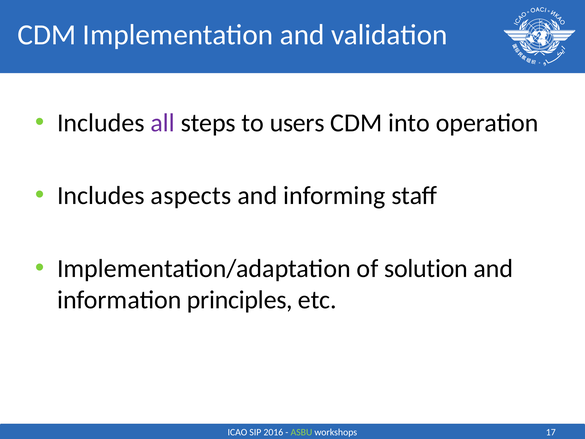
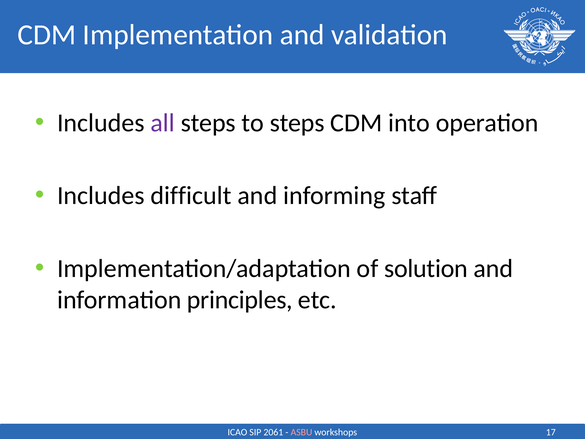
to users: users -> steps
aspects: aspects -> difficult
2016: 2016 -> 2061
ASBU colour: light green -> pink
